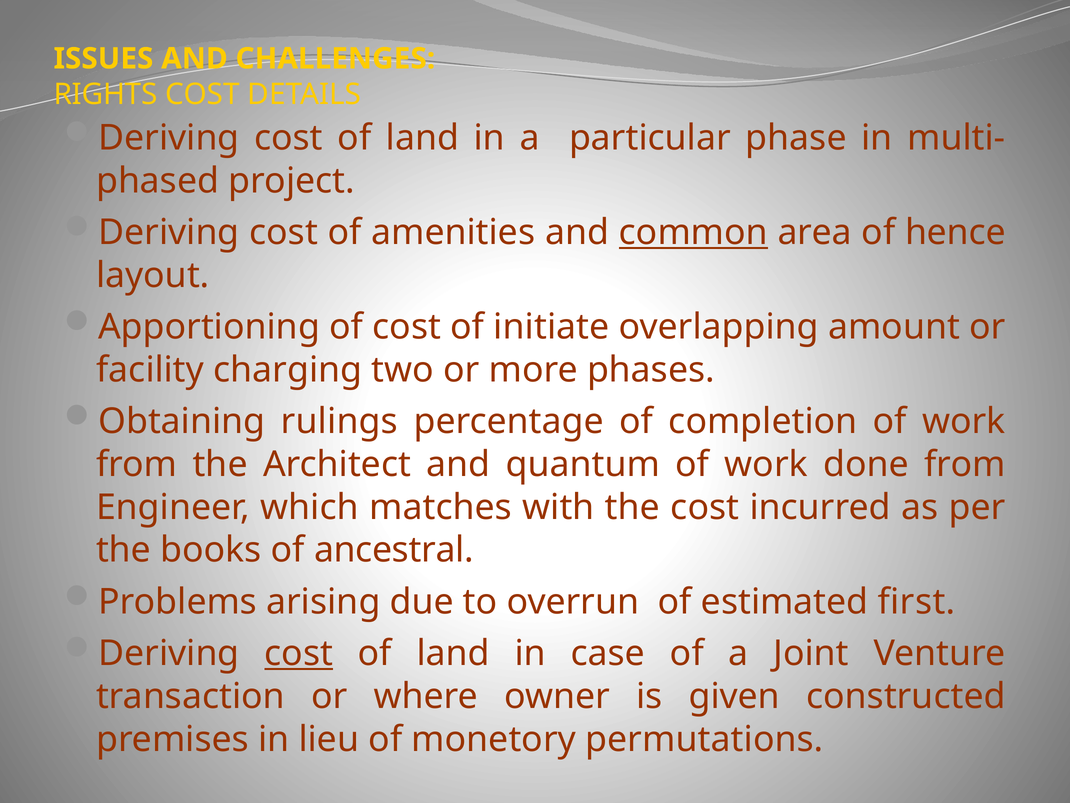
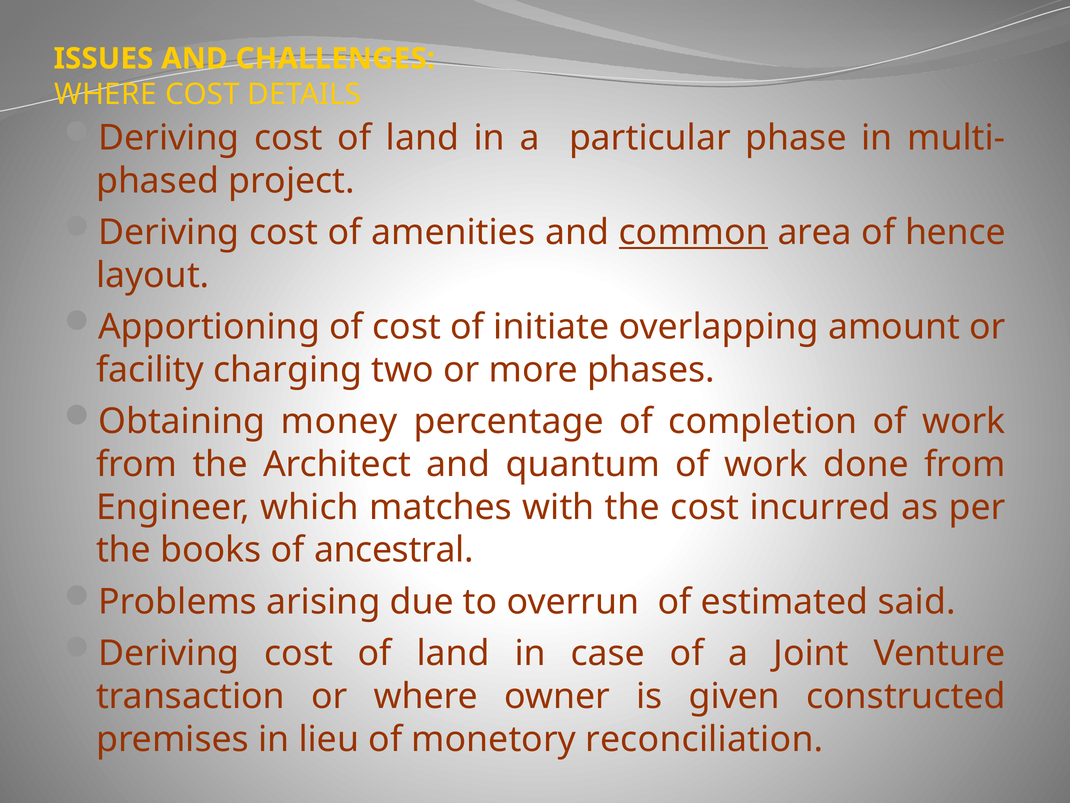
RIGHTS at (106, 94): RIGHTS -> WHERE
rulings: rulings -> money
first: first -> said
cost at (299, 653) underline: present -> none
permutations: permutations -> reconciliation
